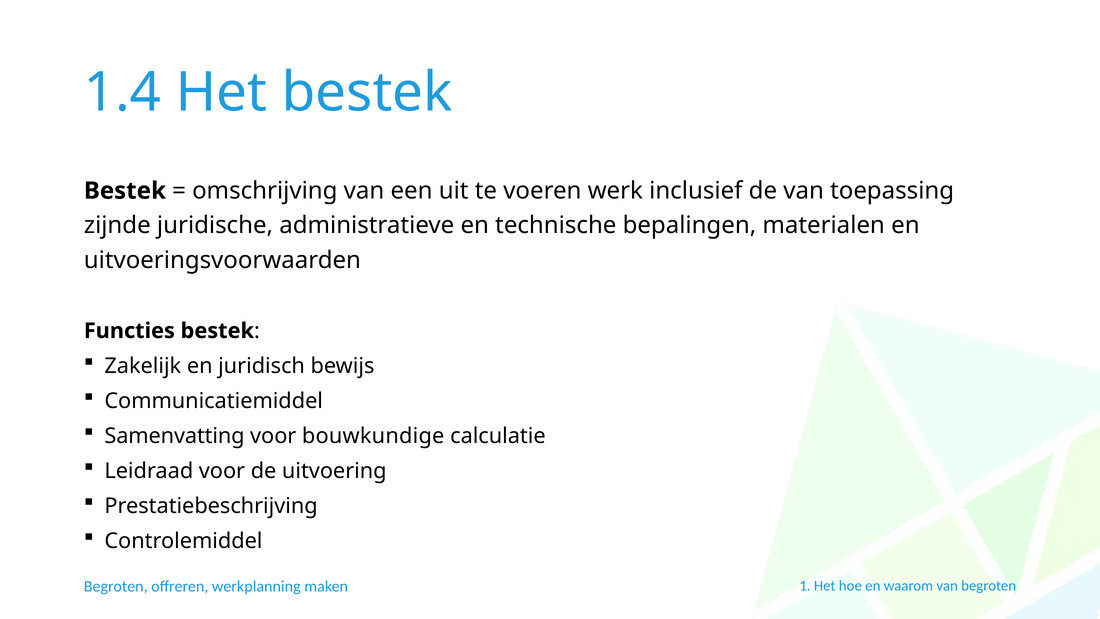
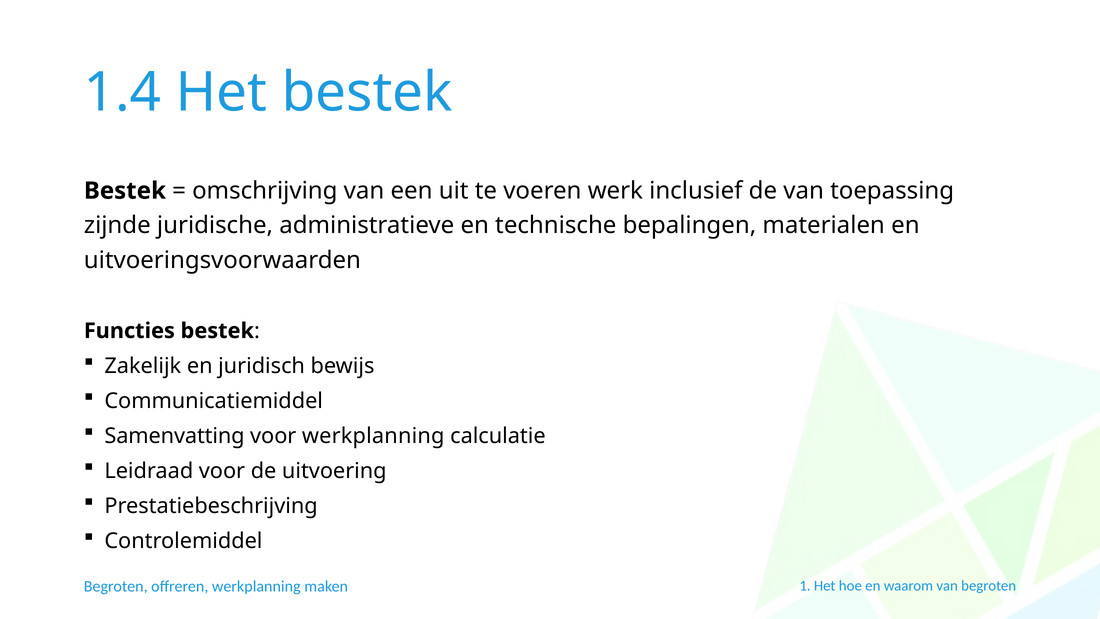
voor bouwkundige: bouwkundige -> werkplanning
